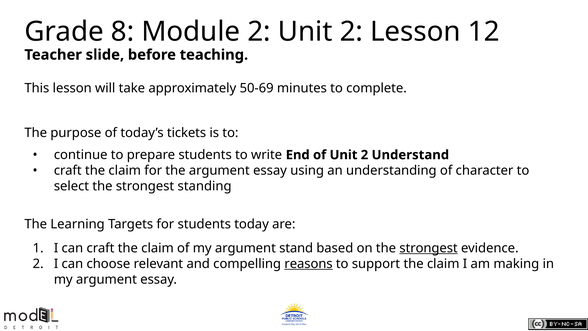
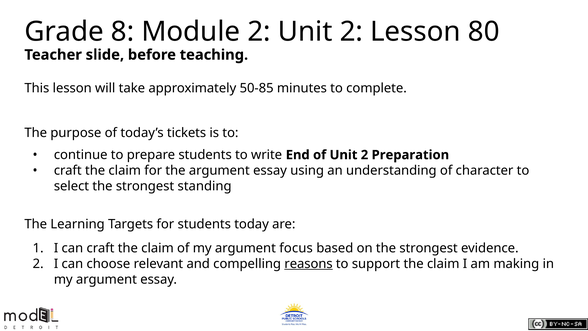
12: 12 -> 80
50-69: 50-69 -> 50-85
Understand: Understand -> Preparation
stand: stand -> focus
strongest at (429, 248) underline: present -> none
